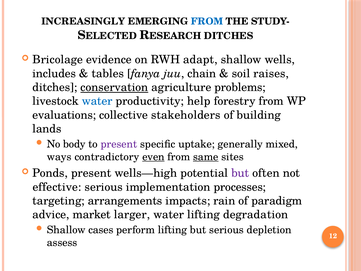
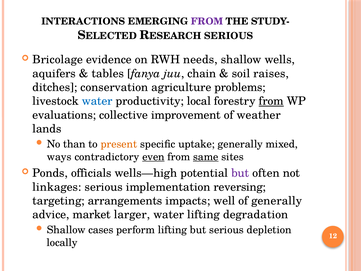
INCREASINGLY: INCREASINGLY -> INTERACTIONS
FROM at (207, 21) colour: blue -> purple
DITCHES at (229, 36): DITCHES -> SERIOUS
adapt: adapt -> needs
includes: includes -> aquifers
conservation underline: present -> none
help: help -> local
from at (271, 101) underline: none -> present
stakeholders: stakeholders -> improvement
building: building -> weather
body: body -> than
present at (119, 144) colour: purple -> orange
Ponds present: present -> officials
effective: effective -> linkages
processes: processes -> reversing
rain: rain -> well
of paradigm: paradigm -> generally
assess: assess -> locally
